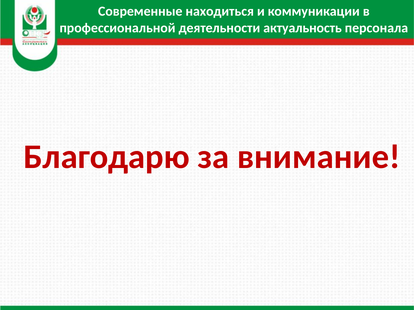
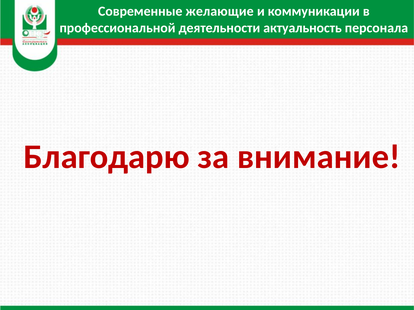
находиться: находиться -> желающие
